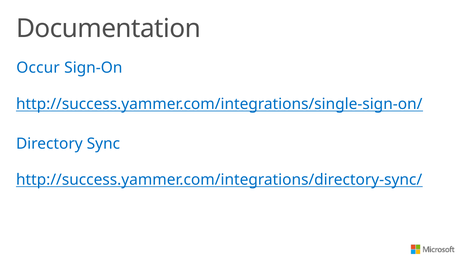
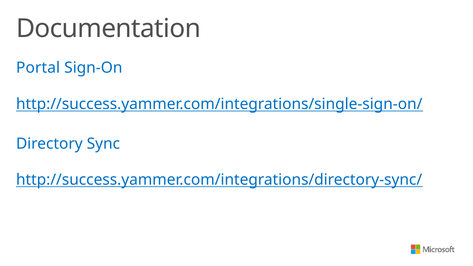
Occur: Occur -> Portal
